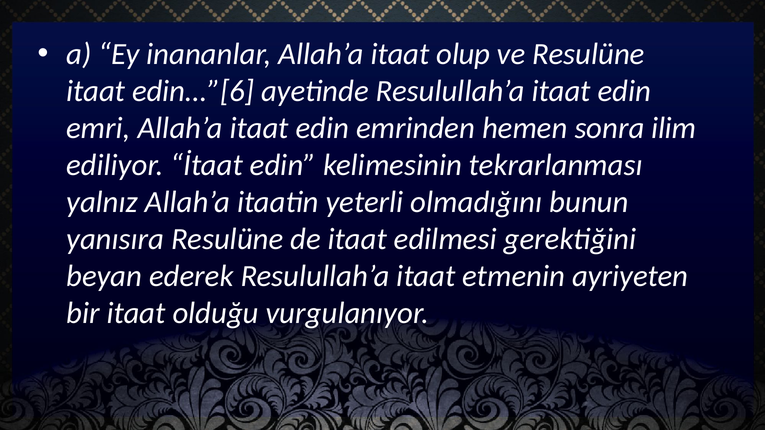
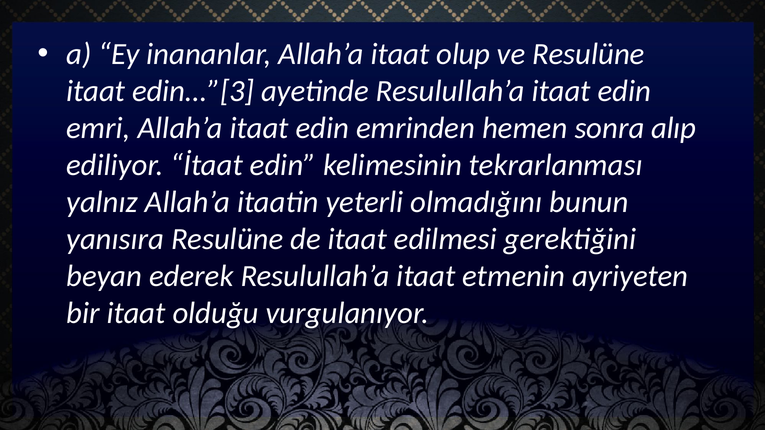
edin...”[6: edin...”[6 -> edin...”[3
ilim: ilim -> alıp
